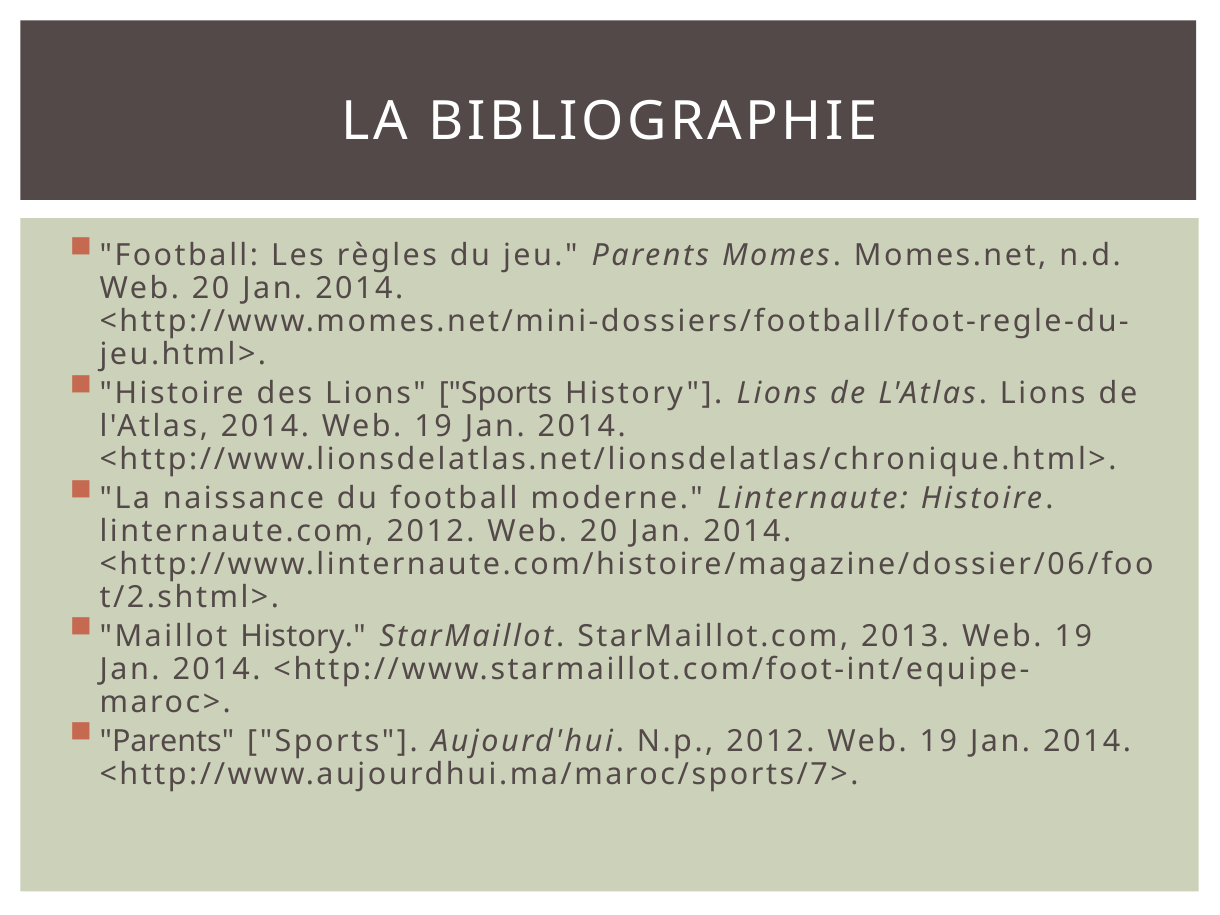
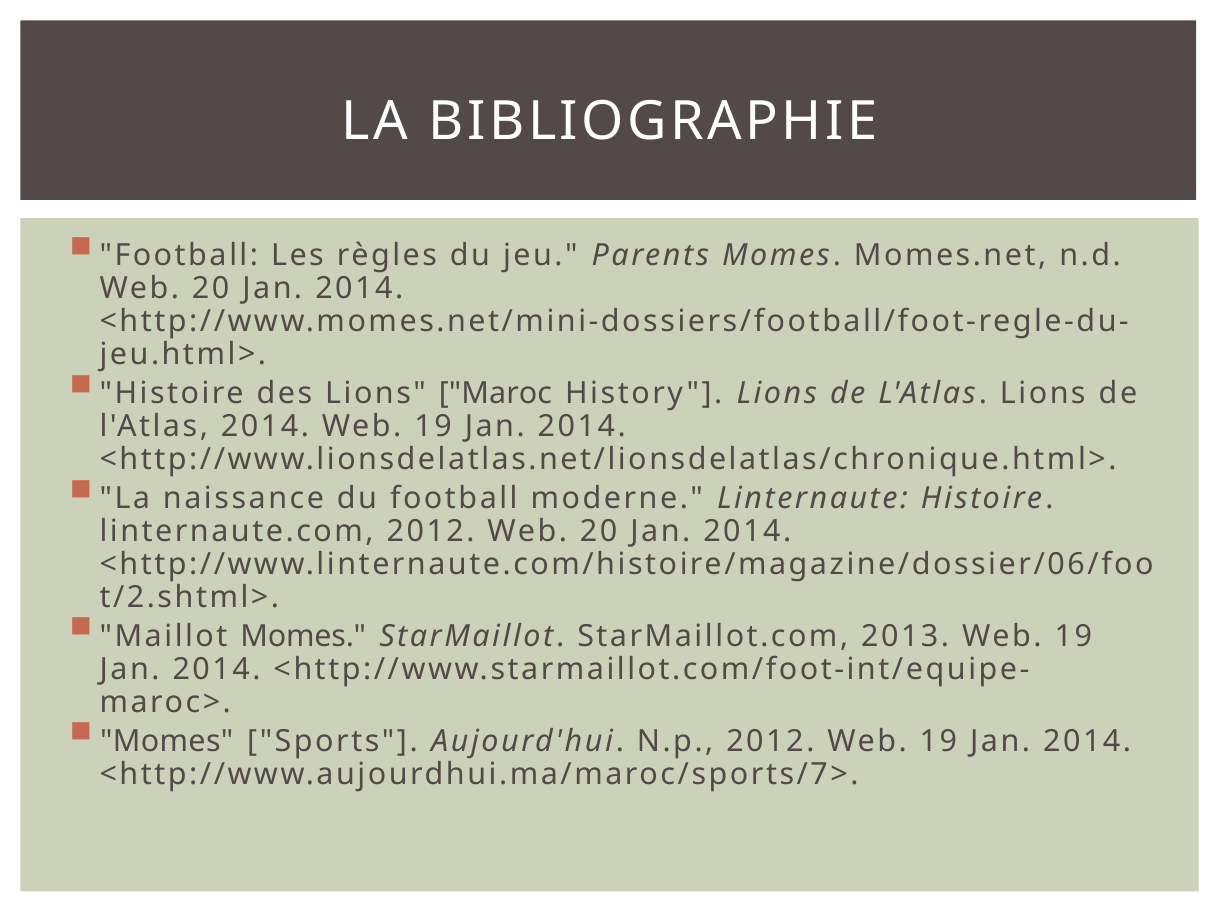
Lions Sports: Sports -> Maroc
Maillot History: History -> Momes
Parents at (167, 741): Parents -> Momes
